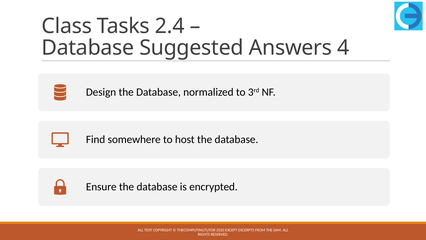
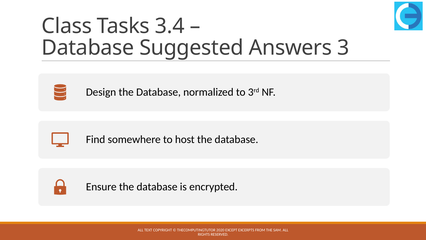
2.4: 2.4 -> 3.4
4: 4 -> 3
